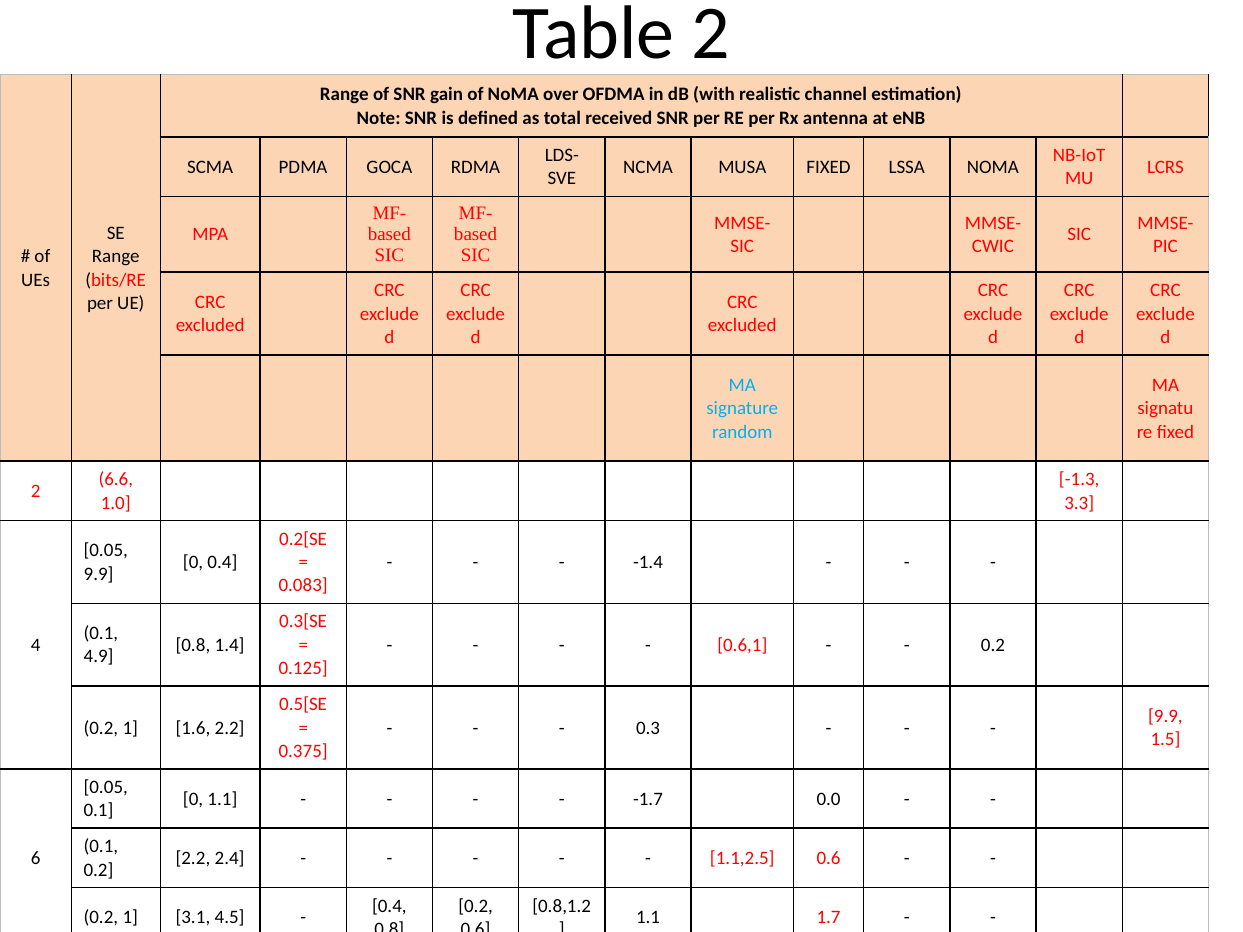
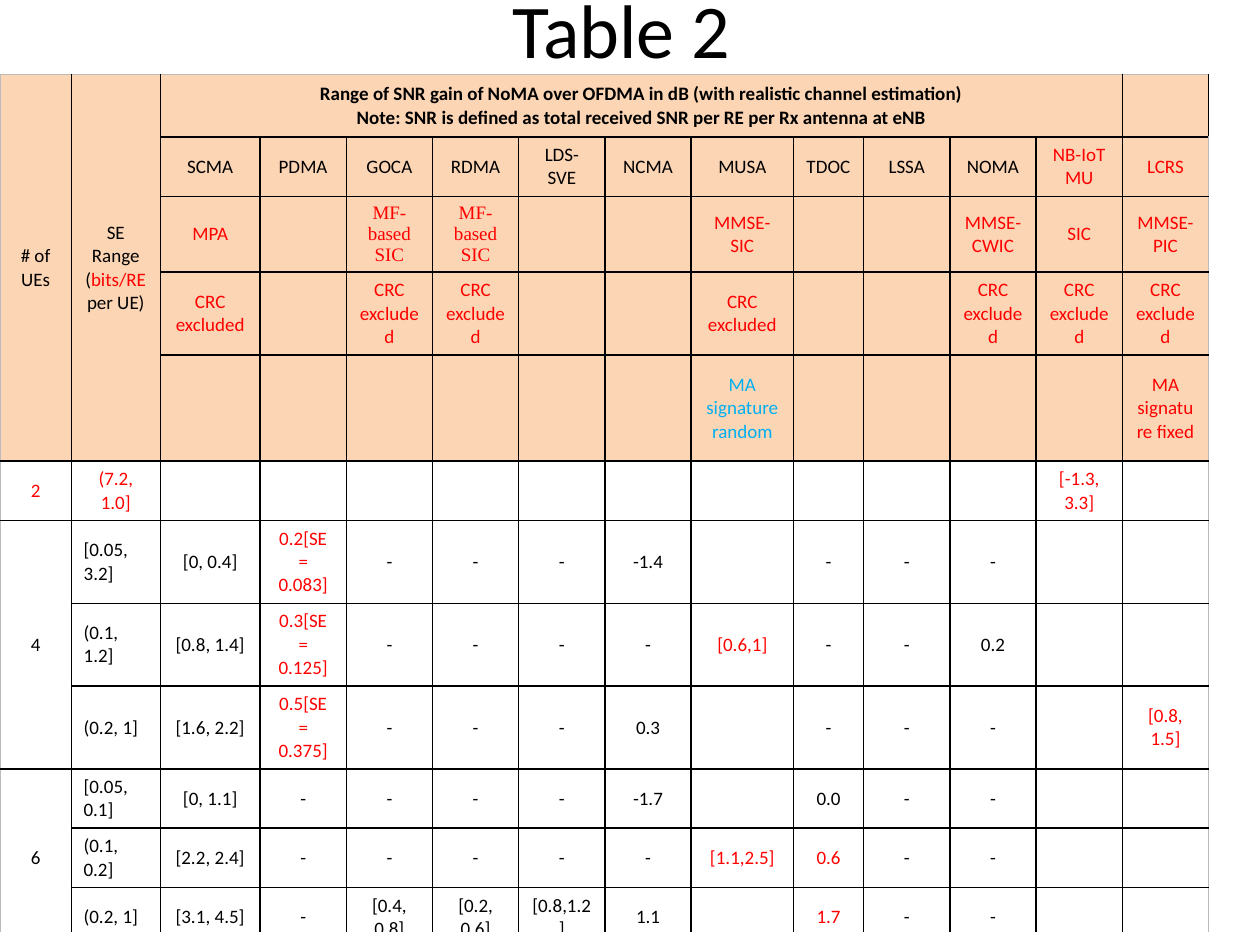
MUSA FIXED: FIXED -> TDOC
6.6 at (116, 480): 6.6 -> 7.2
9.9 at (99, 574): 9.9 -> 3.2
4.9 at (99, 657): 4.9 -> 1.2
9.9 at (1165, 716): 9.9 -> 0.8
